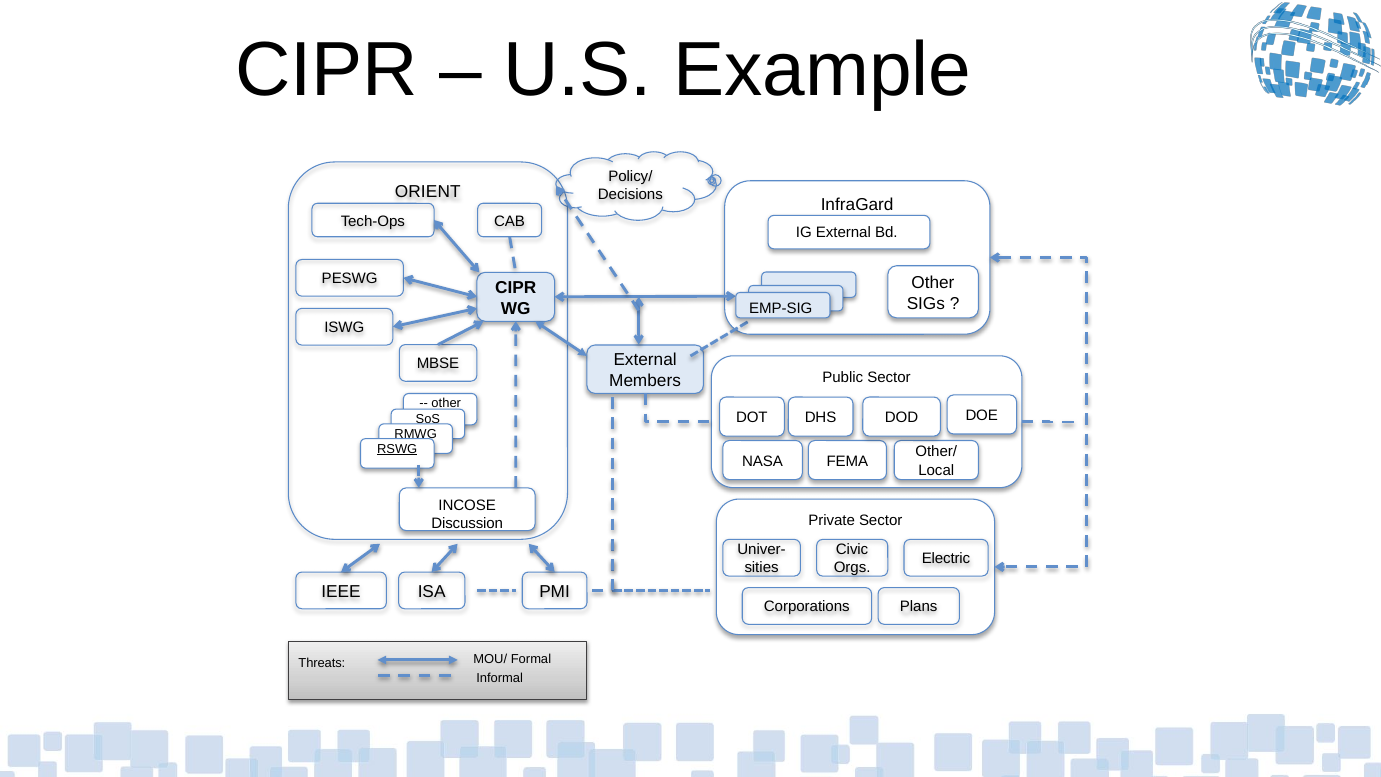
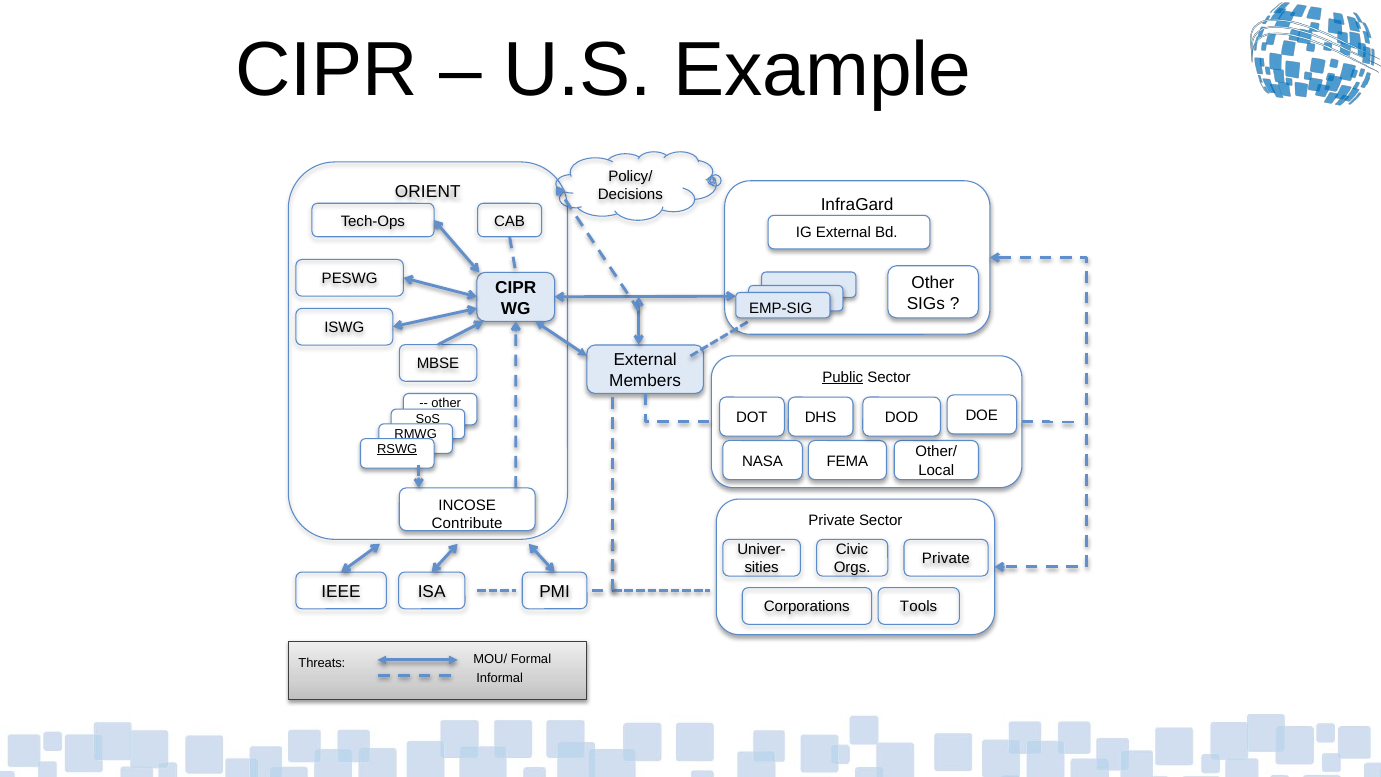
Public underline: none -> present
Discussion: Discussion -> Contribute
Electric at (946, 559): Electric -> Private
Plans: Plans -> Tools
